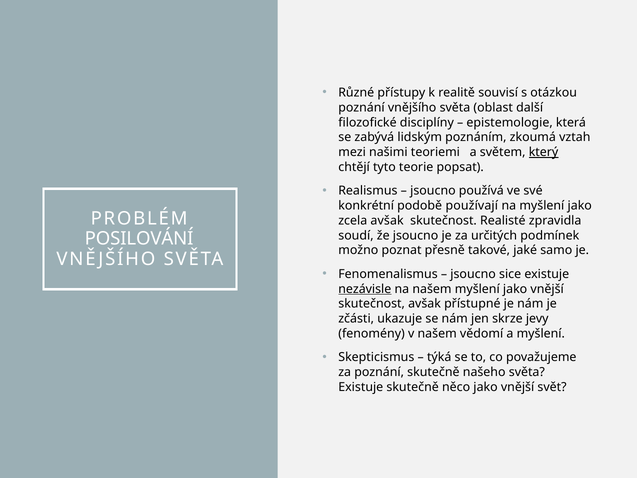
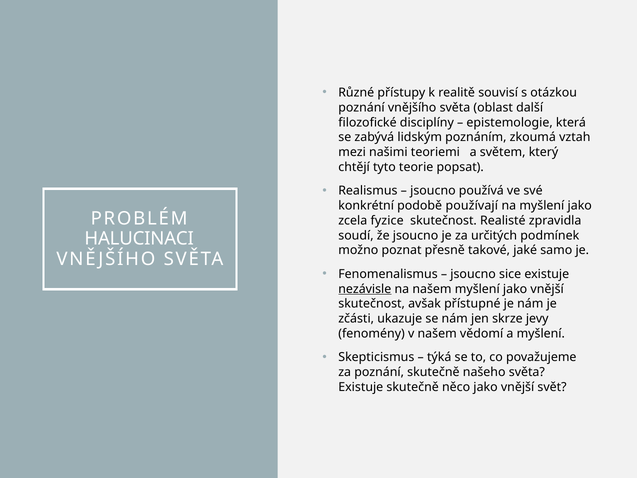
který underline: present -> none
zcela avšak: avšak -> fyzice
POSILOVÁNÍ: POSILOVÁNÍ -> HALUCINACI
